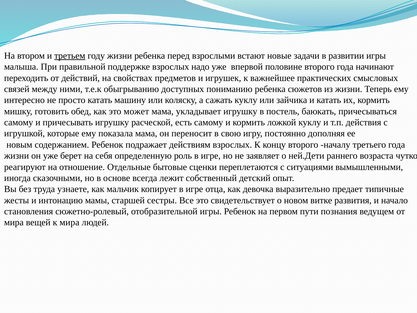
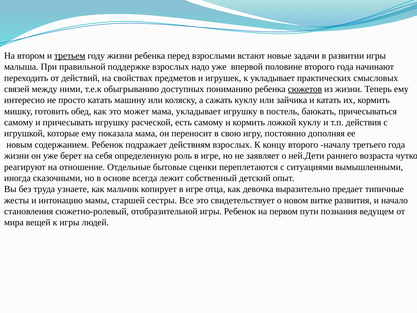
к важнейшее: важнейшее -> укладывает
сюжетов underline: none -> present
к мира: мира -> игры
